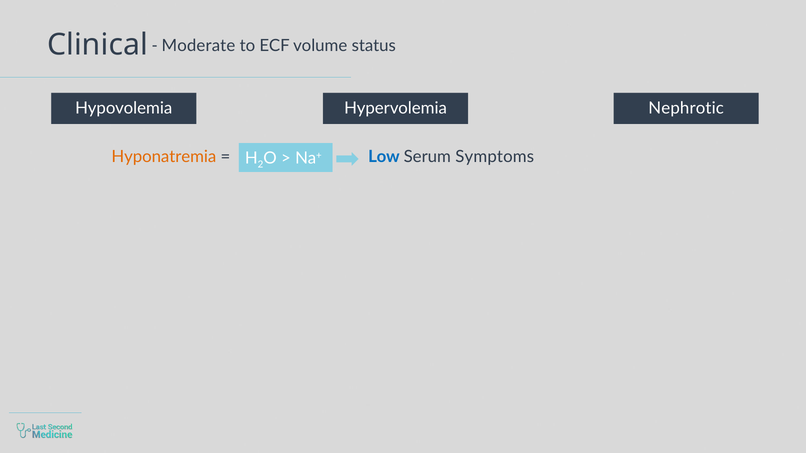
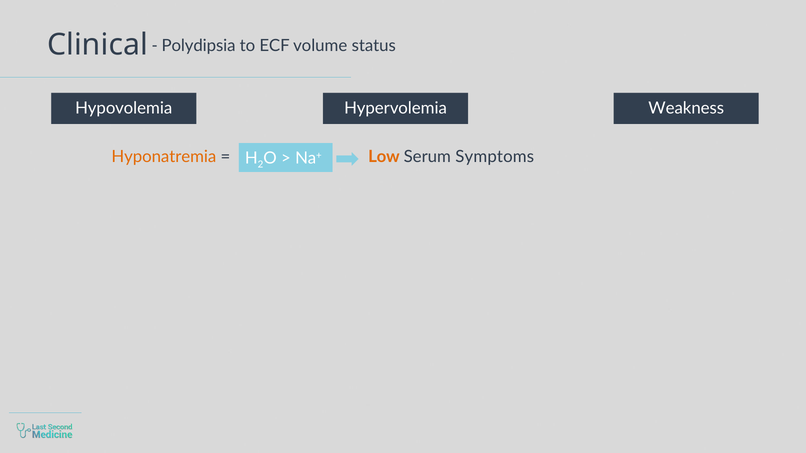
Moderate: Moderate -> Polydipsia
Nephrotic: Nephrotic -> Weakness
Low colour: blue -> orange
